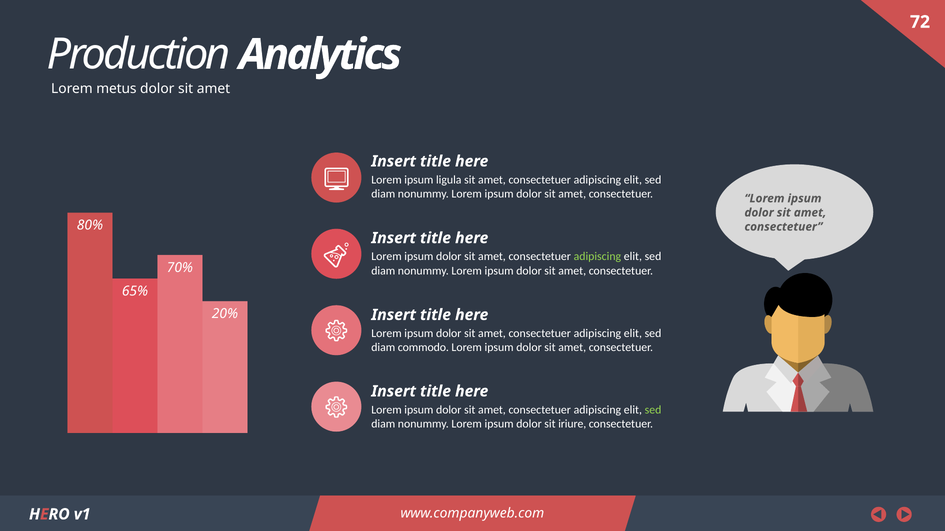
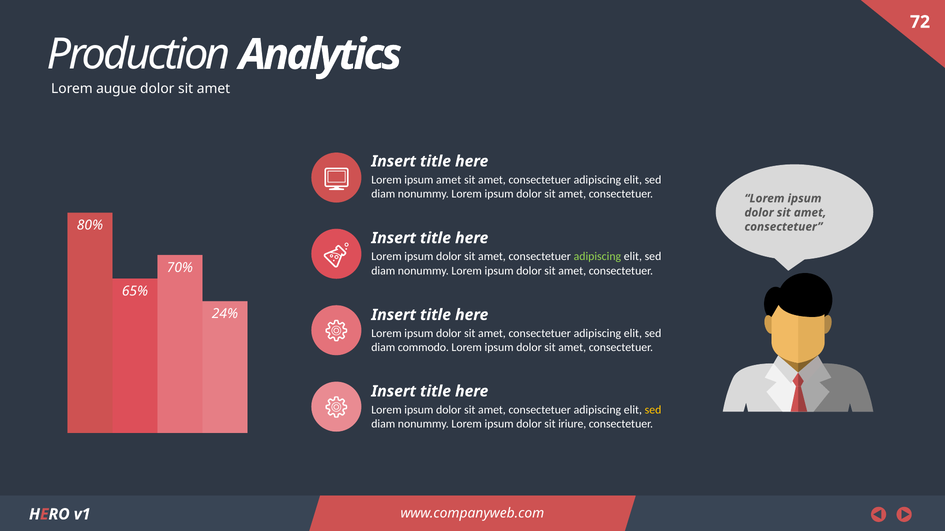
metus: metus -> augue
ipsum ligula: ligula -> amet
20%: 20% -> 24%
sed at (653, 410) colour: light green -> yellow
